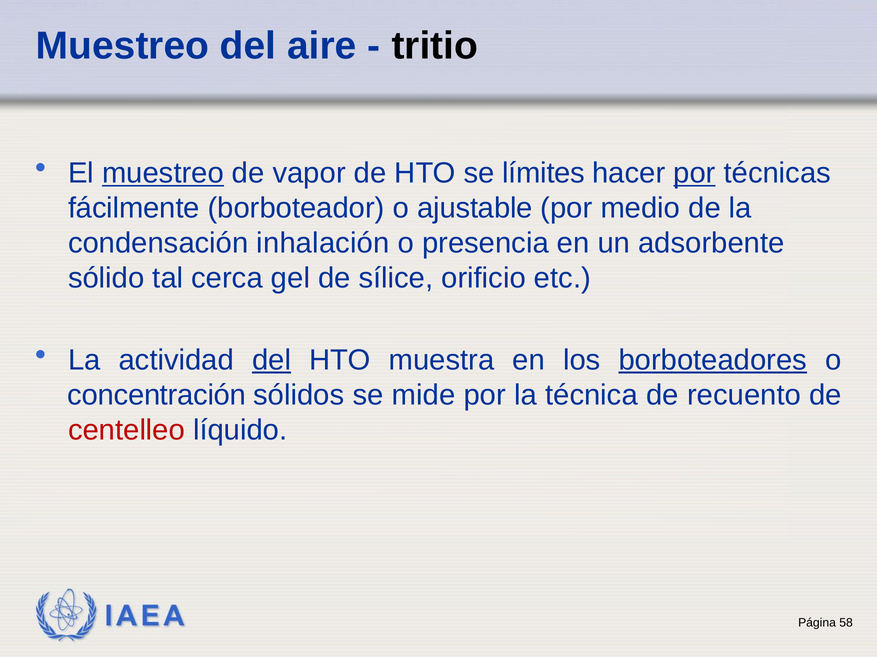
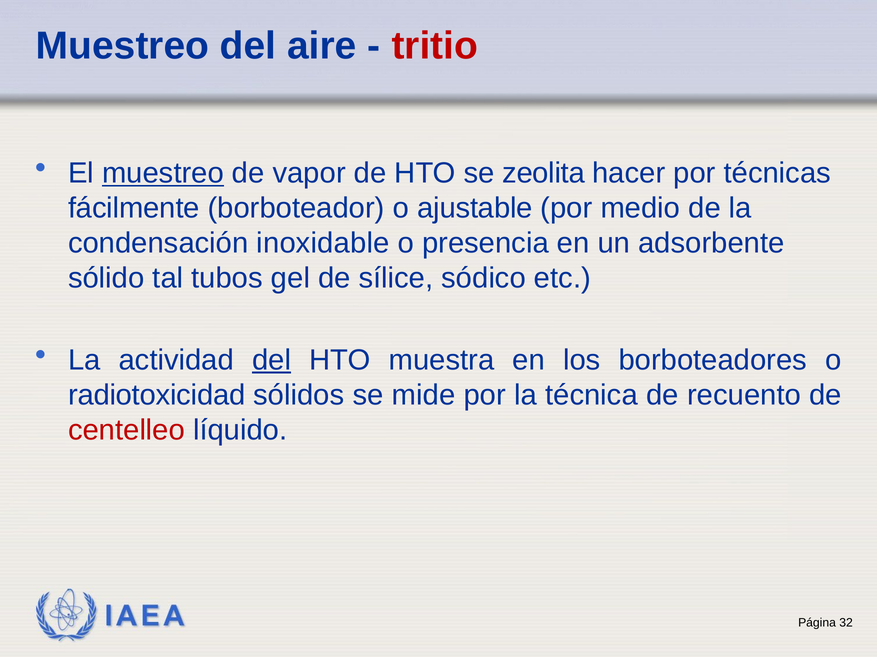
tritio colour: black -> red
límites: límites -> zeolita
por at (695, 173) underline: present -> none
inhalación: inhalación -> inoxidable
cerca: cerca -> tubos
orificio: orificio -> sódico
borboteadores underline: present -> none
concentración: concentración -> radiotoxicidad
58: 58 -> 32
